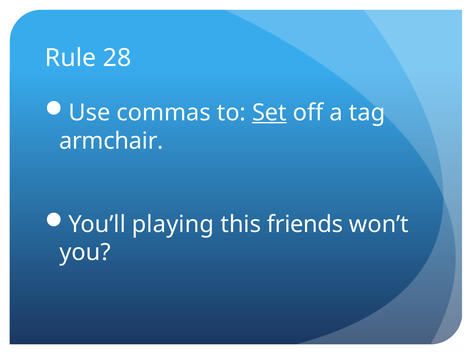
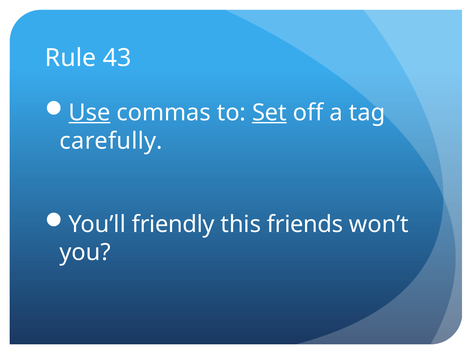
28: 28 -> 43
Use underline: none -> present
armchair: armchair -> carefully
playing: playing -> friendly
